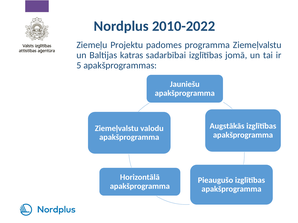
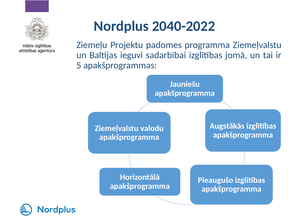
2010-2022: 2010-2022 -> 2040-2022
katras: katras -> ieguvi
